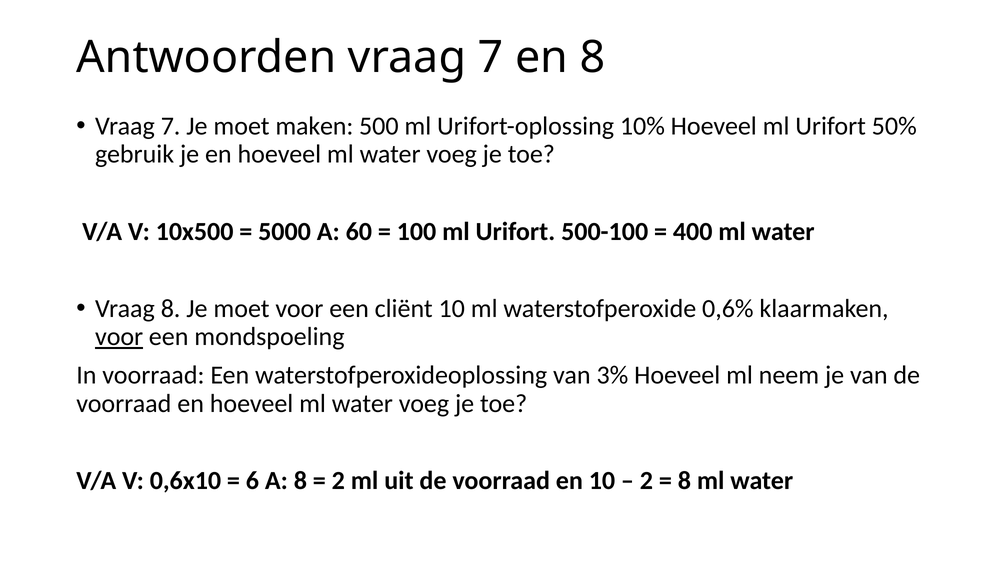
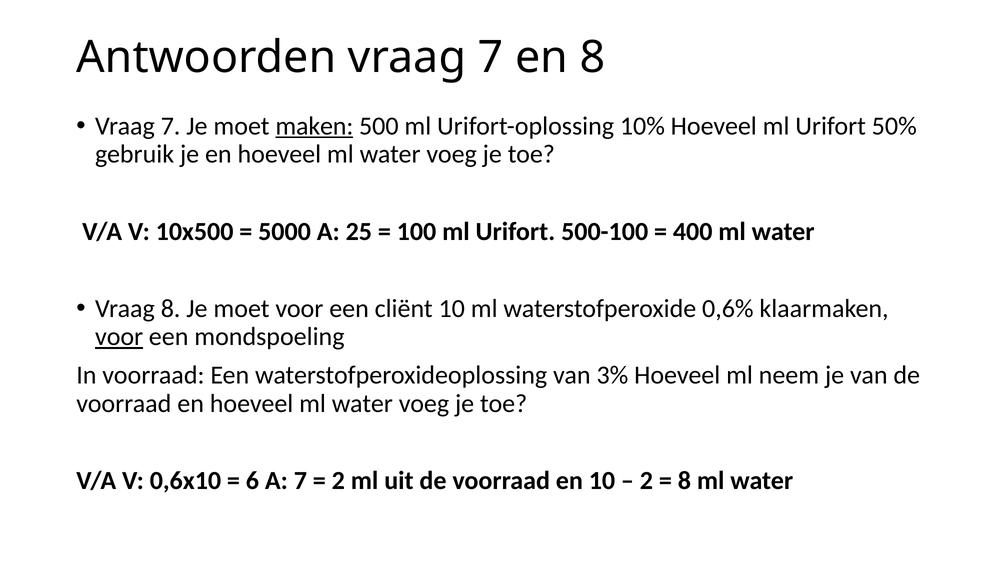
maken underline: none -> present
60: 60 -> 25
A 8: 8 -> 7
